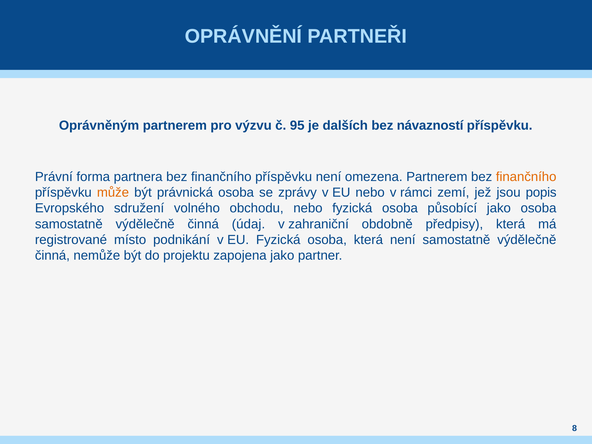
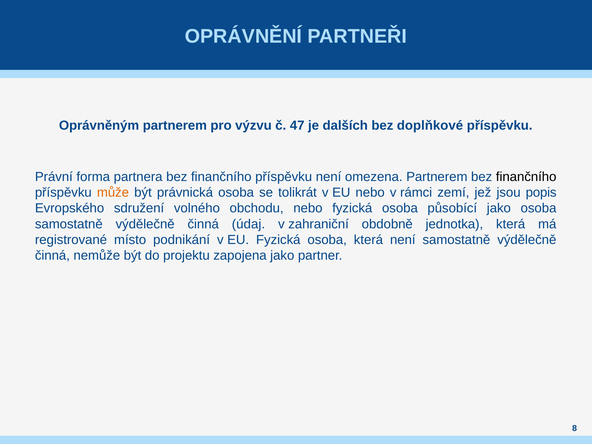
95: 95 -> 47
návazností: návazností -> doplňkové
finančního at (526, 177) colour: orange -> black
zprávy: zprávy -> tolikrát
předpisy: předpisy -> jednotka
